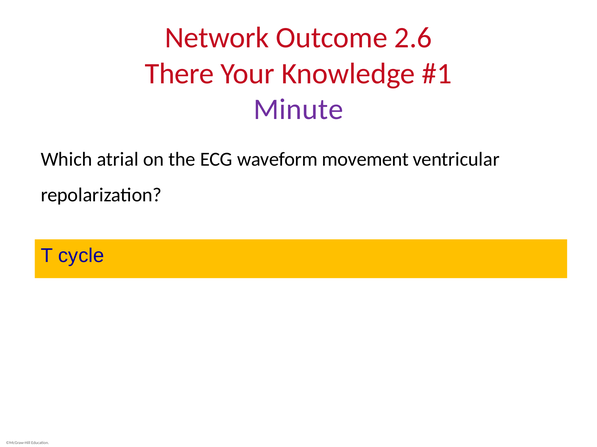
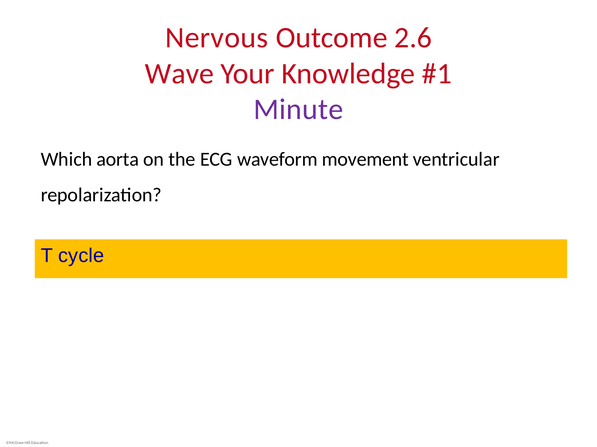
Network: Network -> Nervous
There: There -> Wave
atrial: atrial -> aorta
